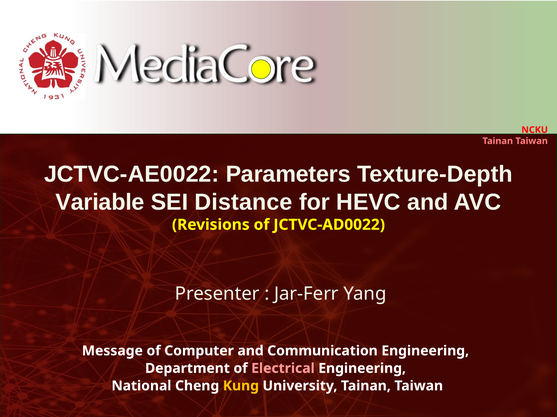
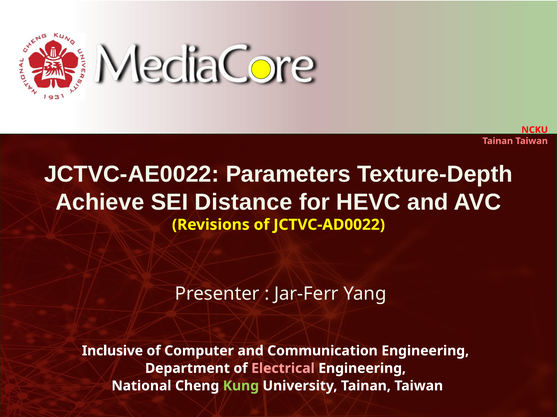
Variable: Variable -> Achieve
Message: Message -> Inclusive
Kung colour: yellow -> light green
